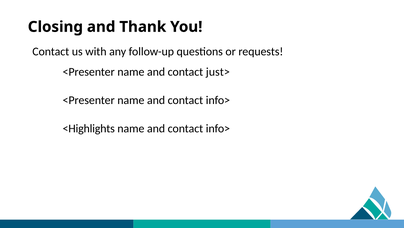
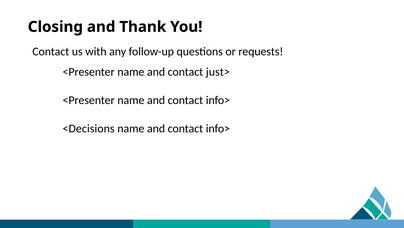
<Highlights: <Highlights -> <Decisions
